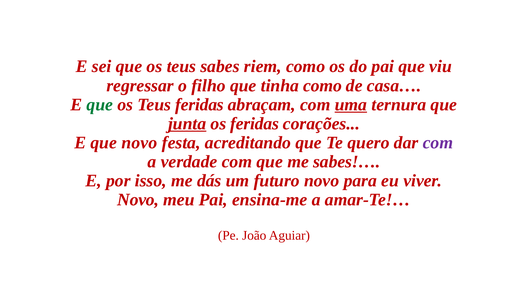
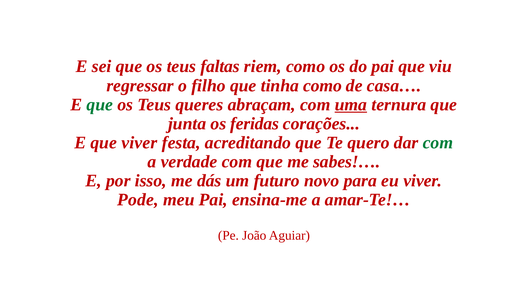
sabes: sabes -> faltas
Teus feridas: feridas -> queres
junta underline: present -> none
que novo: novo -> viver
com at (438, 143) colour: purple -> green
Novo at (138, 200): Novo -> Pode
